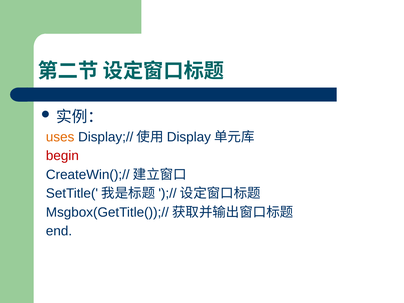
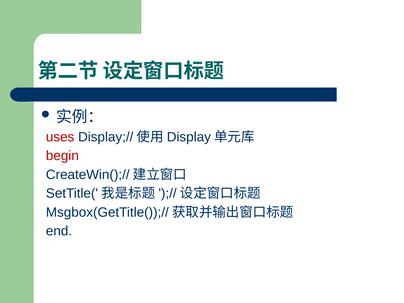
uses colour: orange -> red
